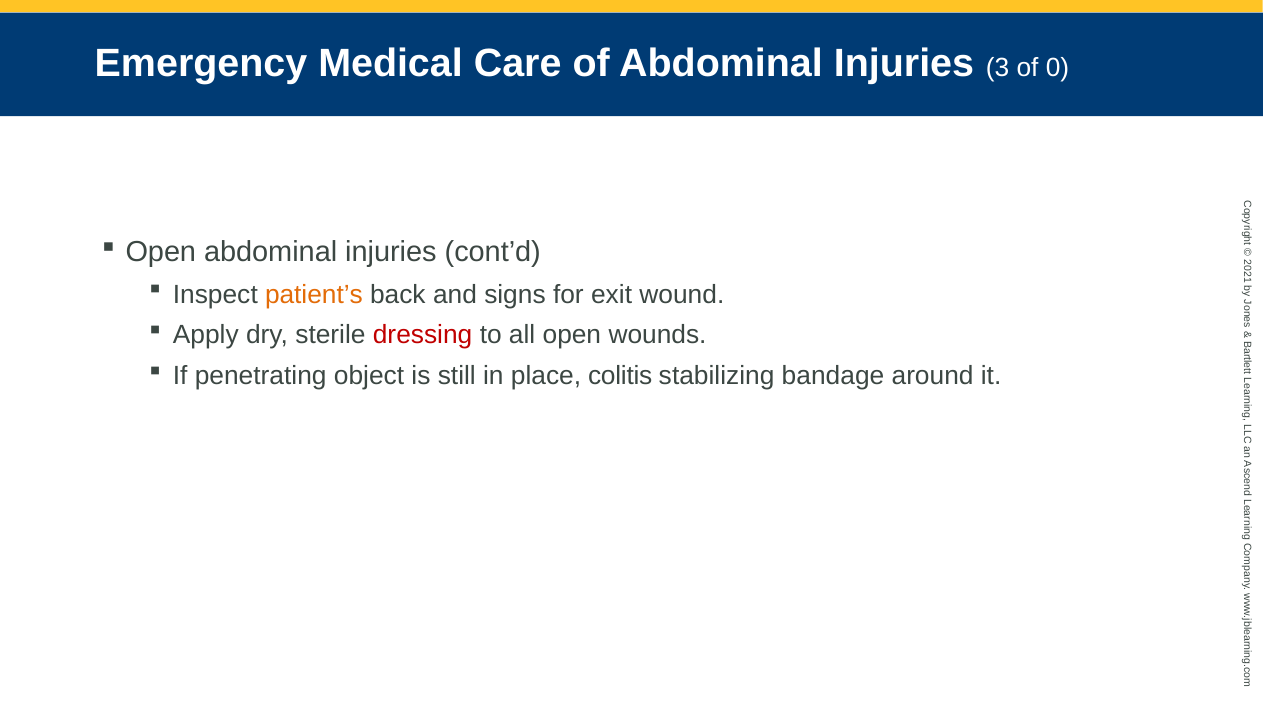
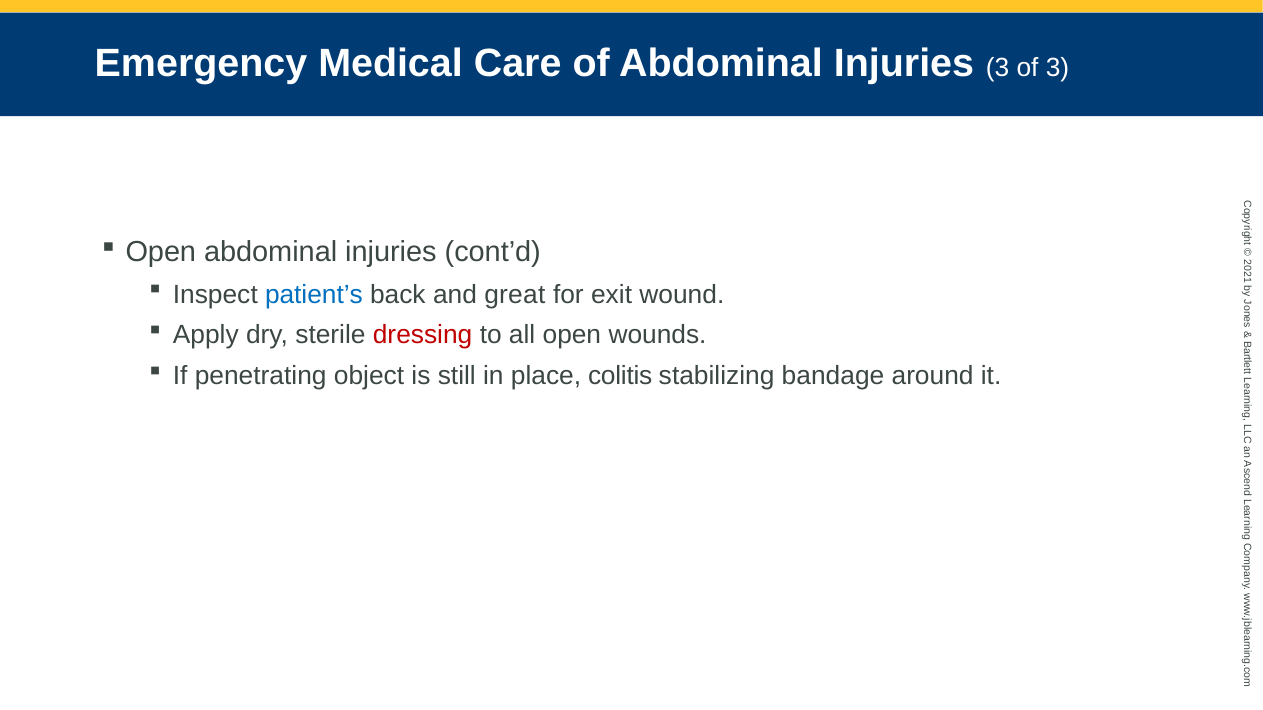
of 0: 0 -> 3
patient’s colour: orange -> blue
signs: signs -> great
